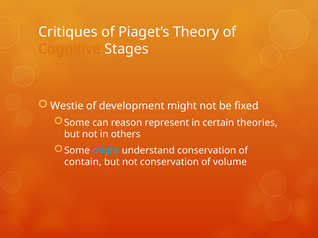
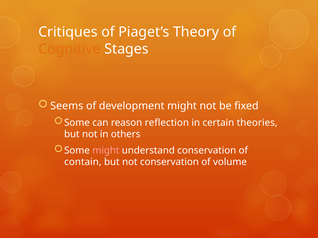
Westie: Westie -> Seems
represent: represent -> reflection
might at (106, 151) colour: light blue -> pink
